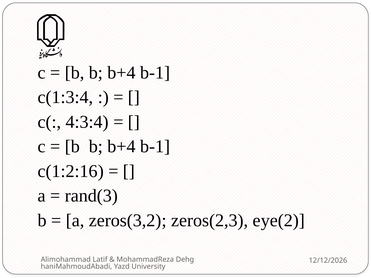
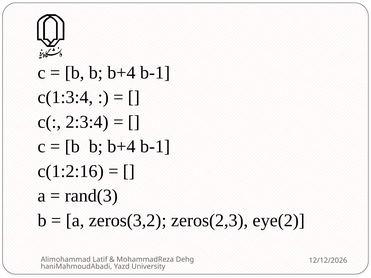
4:3:4: 4:3:4 -> 2:3:4
